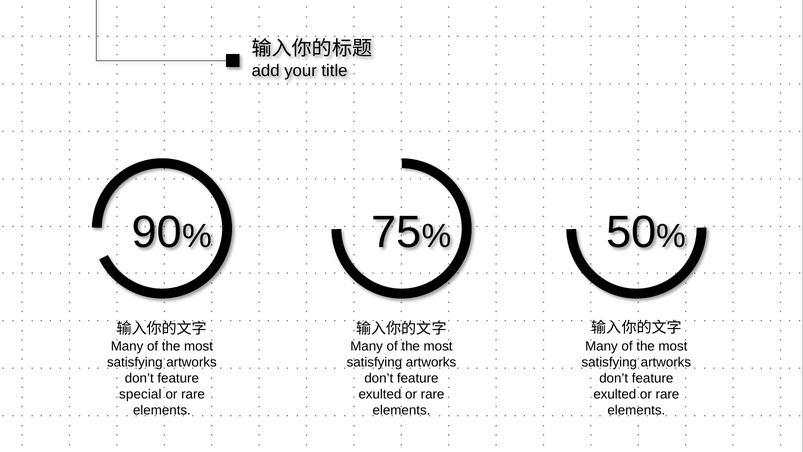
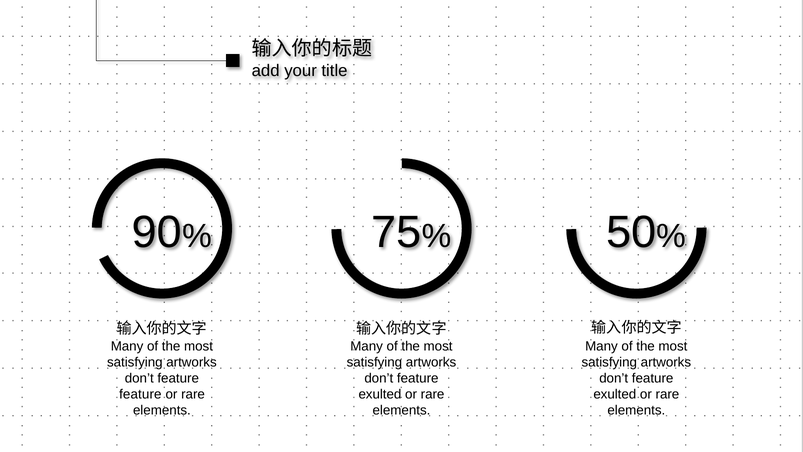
special at (140, 394): special -> feature
